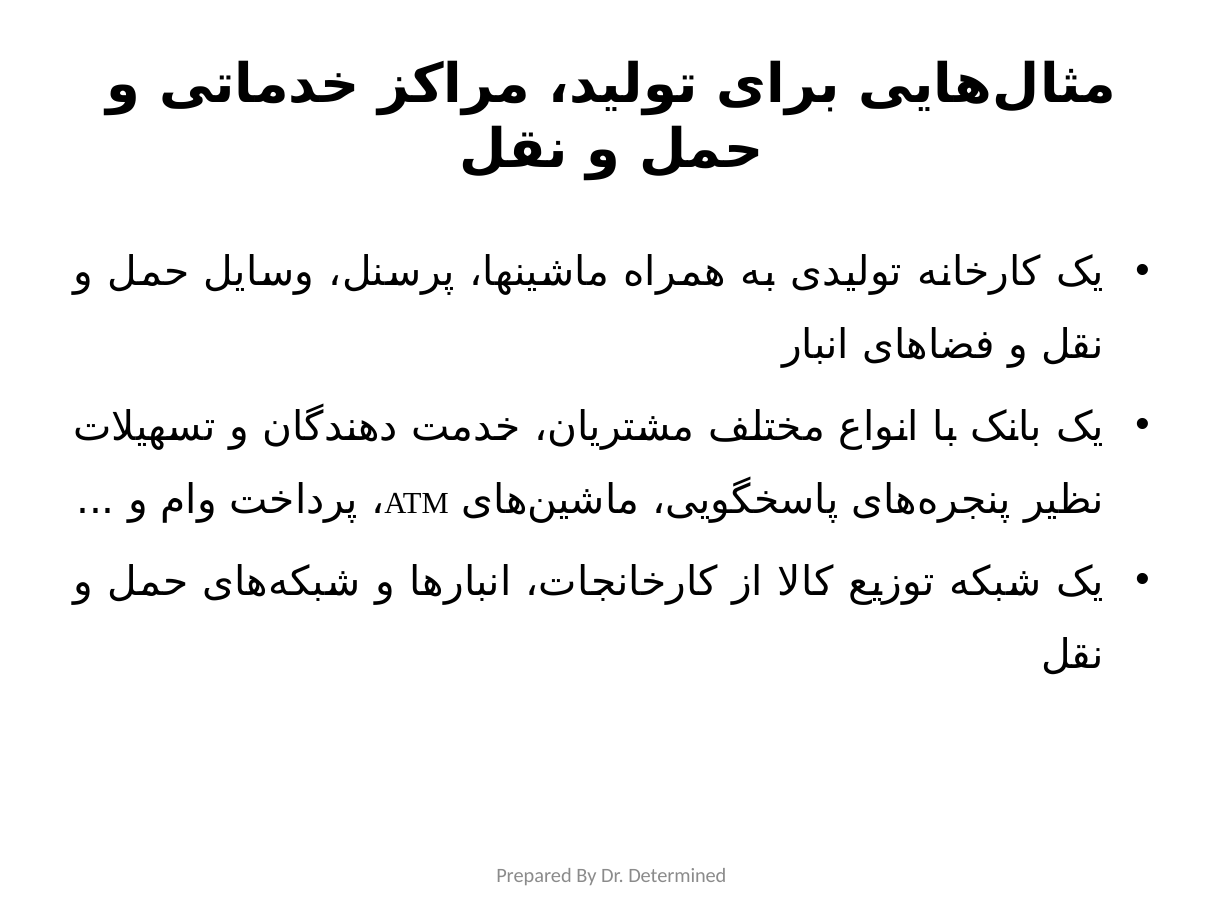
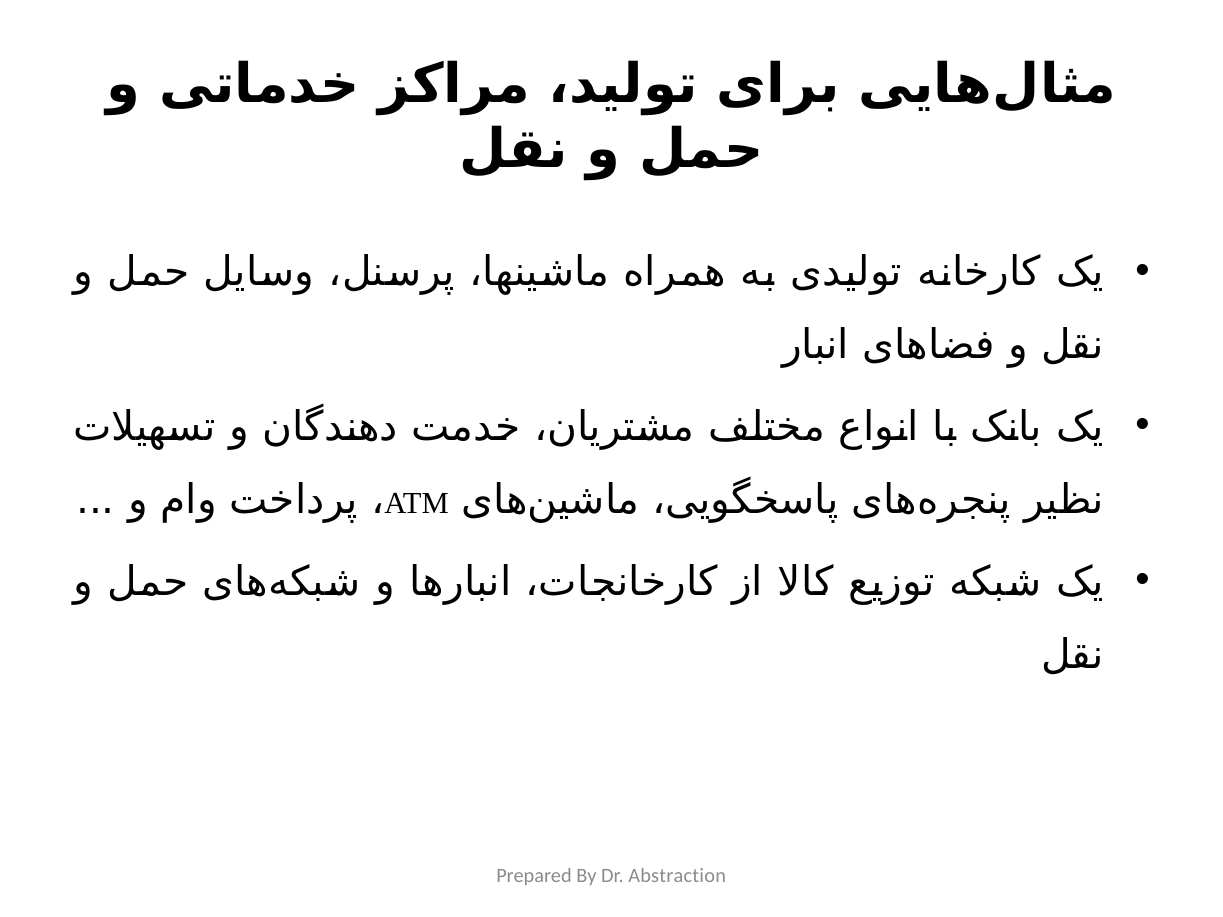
Determined: Determined -> Abstraction
